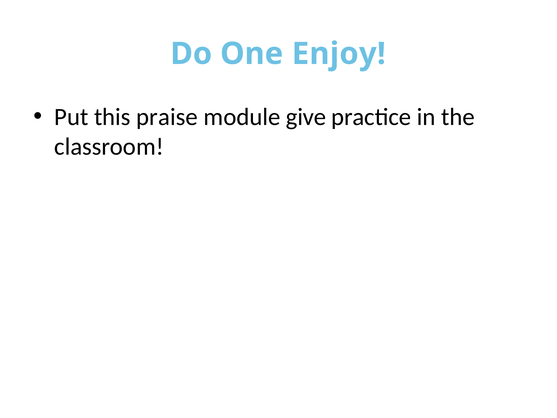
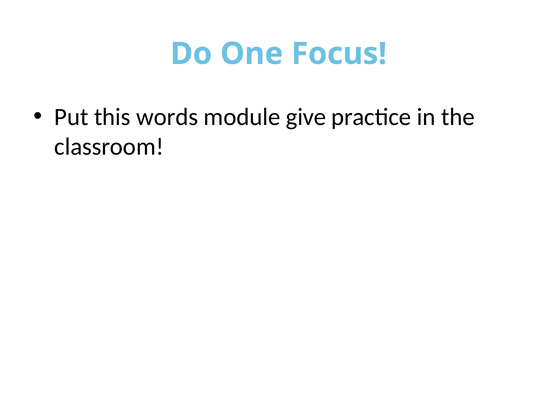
Enjoy: Enjoy -> Focus
praise: praise -> words
